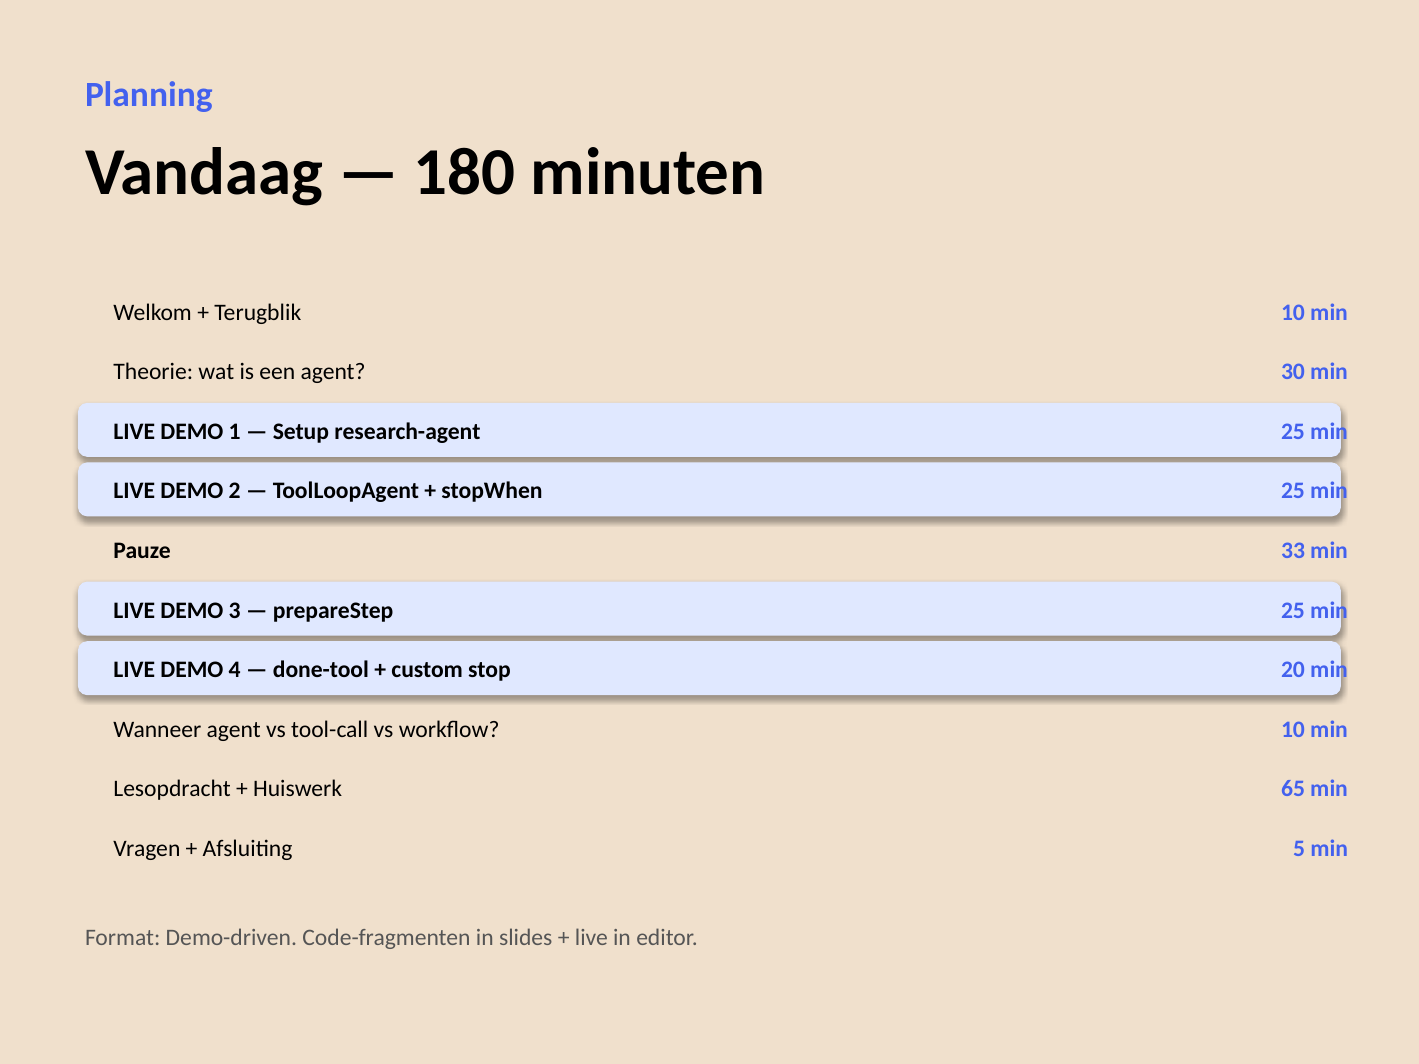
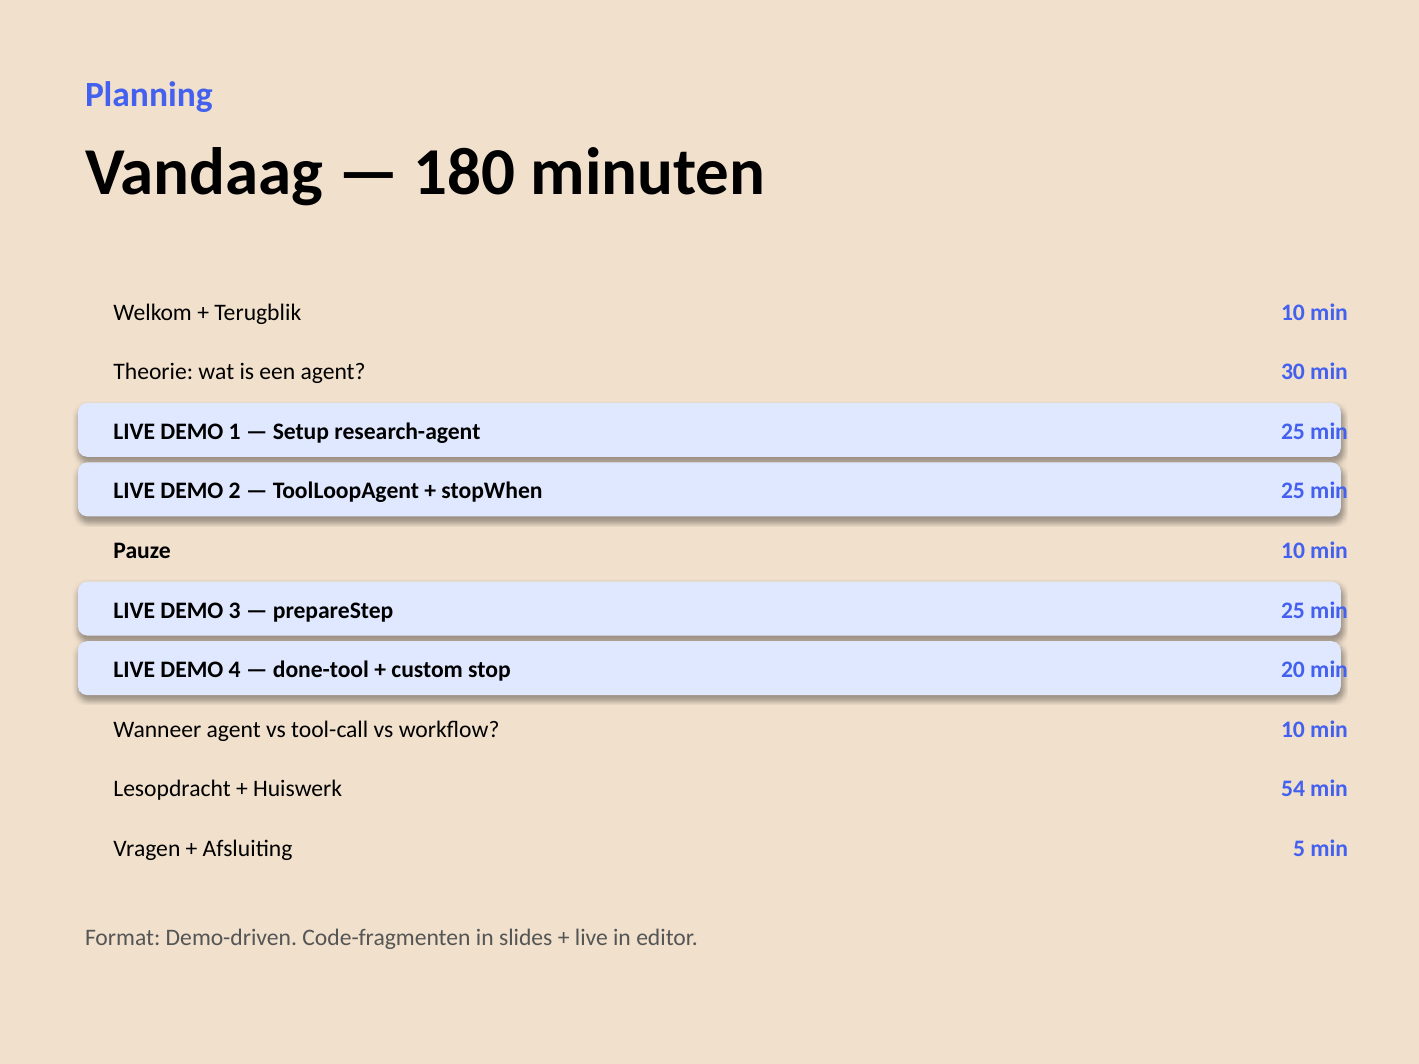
Pauze 33: 33 -> 10
65: 65 -> 54
